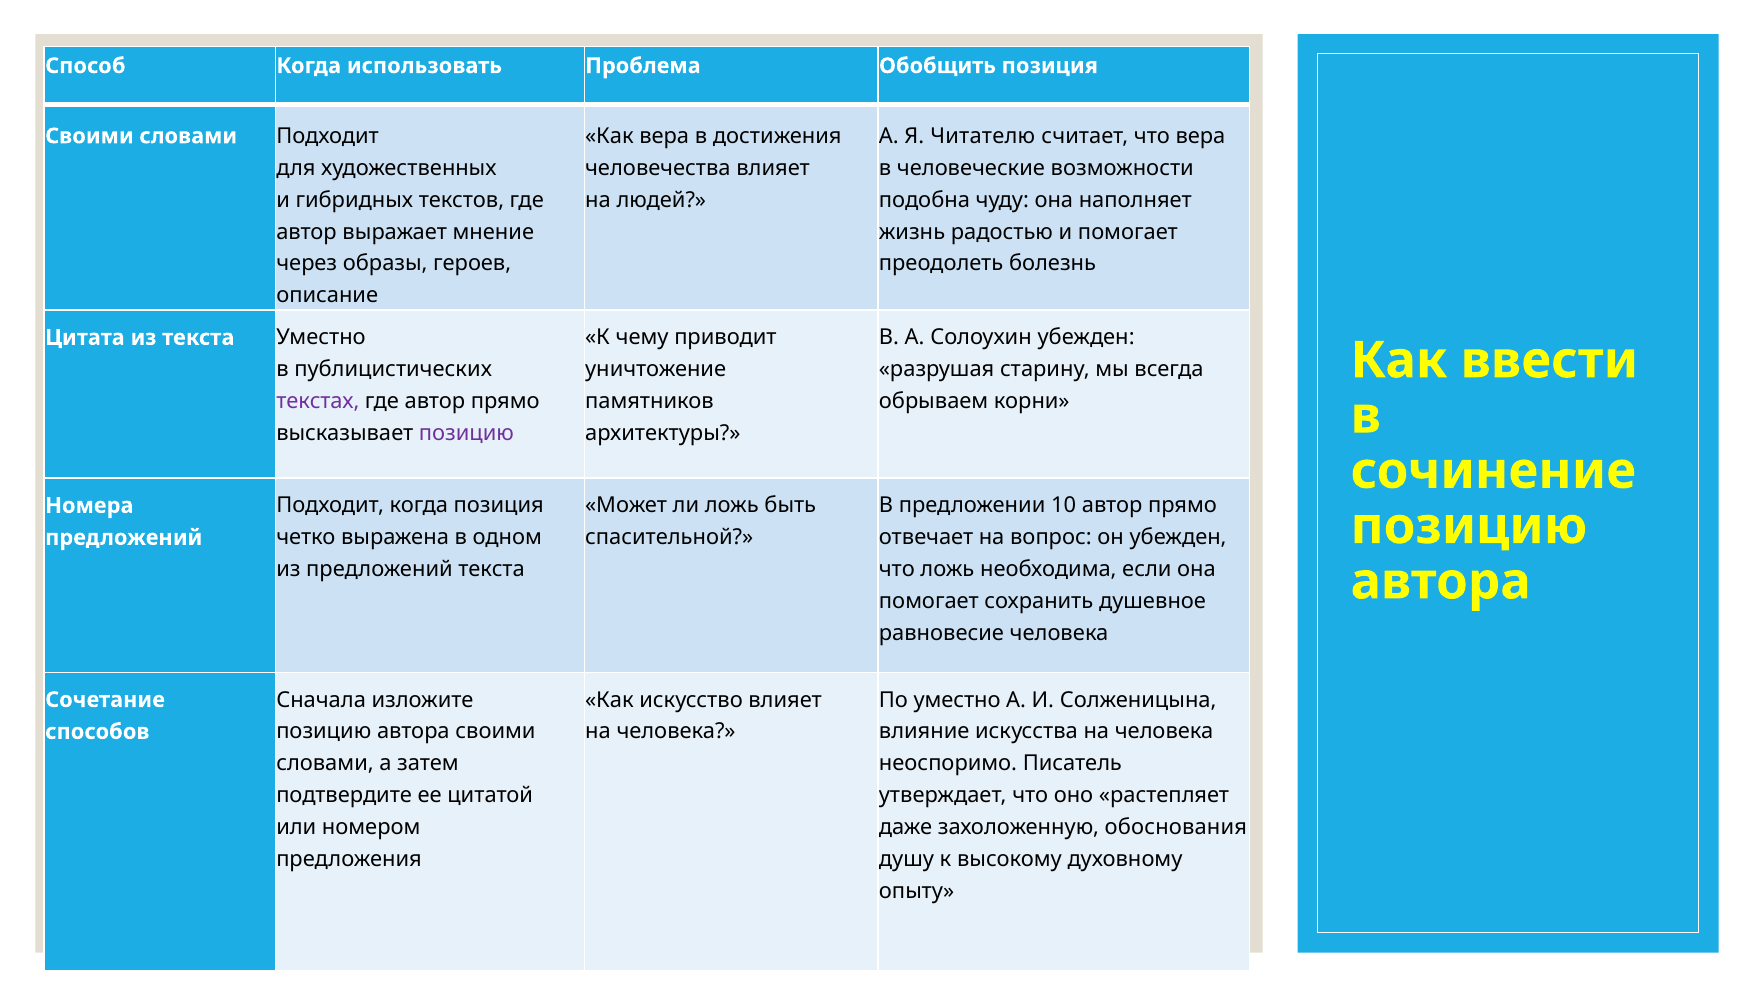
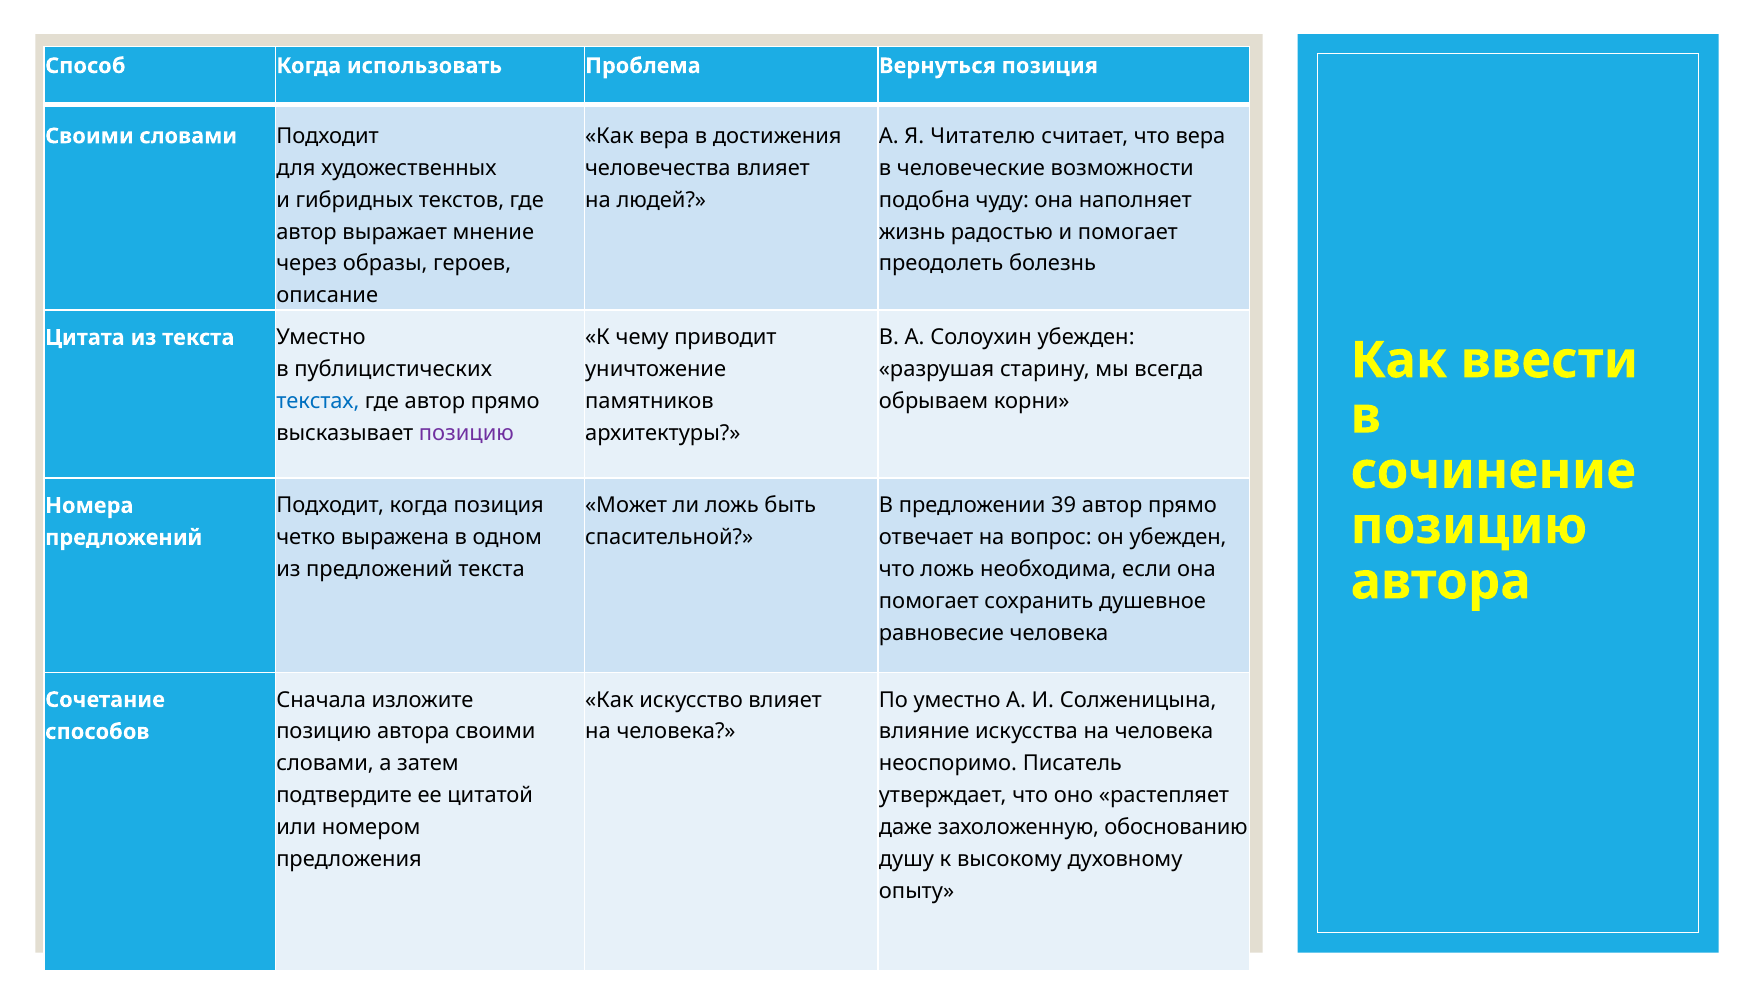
Обобщить: Обобщить -> Вернуться
текстах colour: purple -> blue
10: 10 -> 39
обоснования: обоснования -> обоснованию
